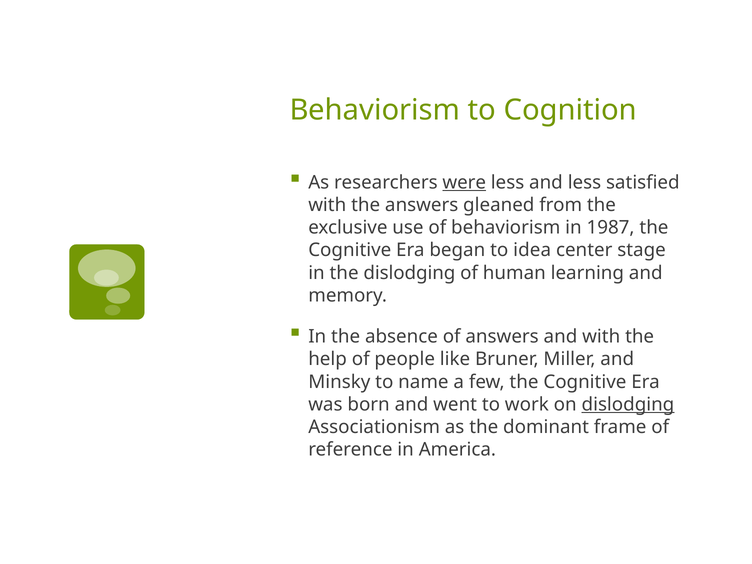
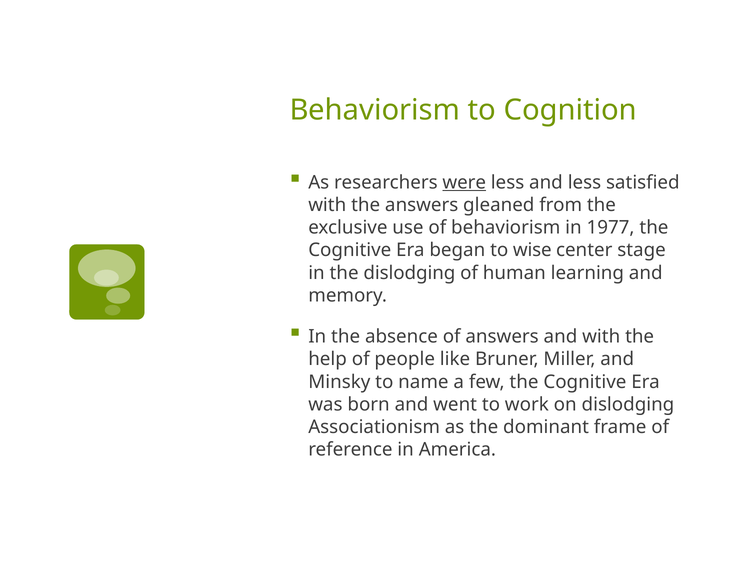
1987: 1987 -> 1977
idea: idea -> wise
dislodging at (628, 404) underline: present -> none
